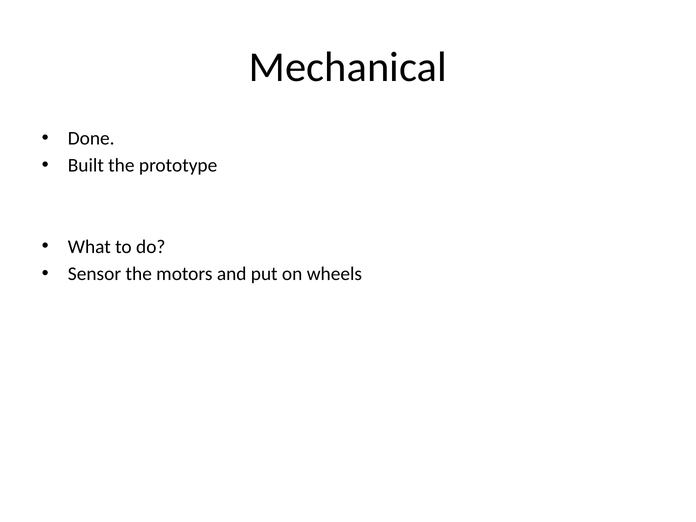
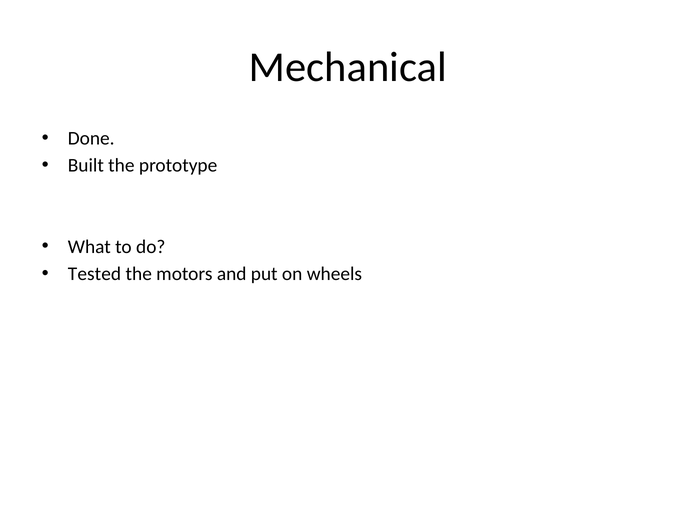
Sensor: Sensor -> Tested
